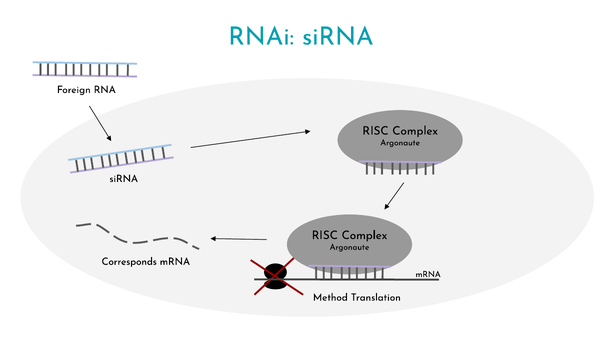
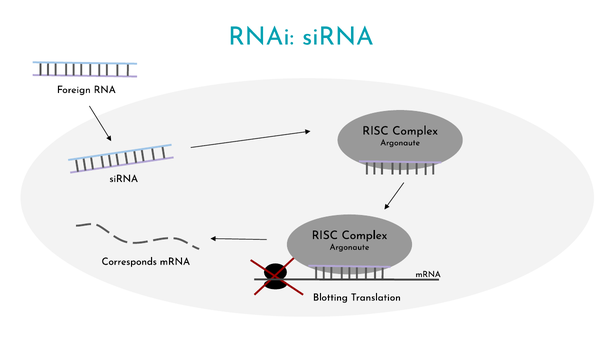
Method: Method -> Blotting
